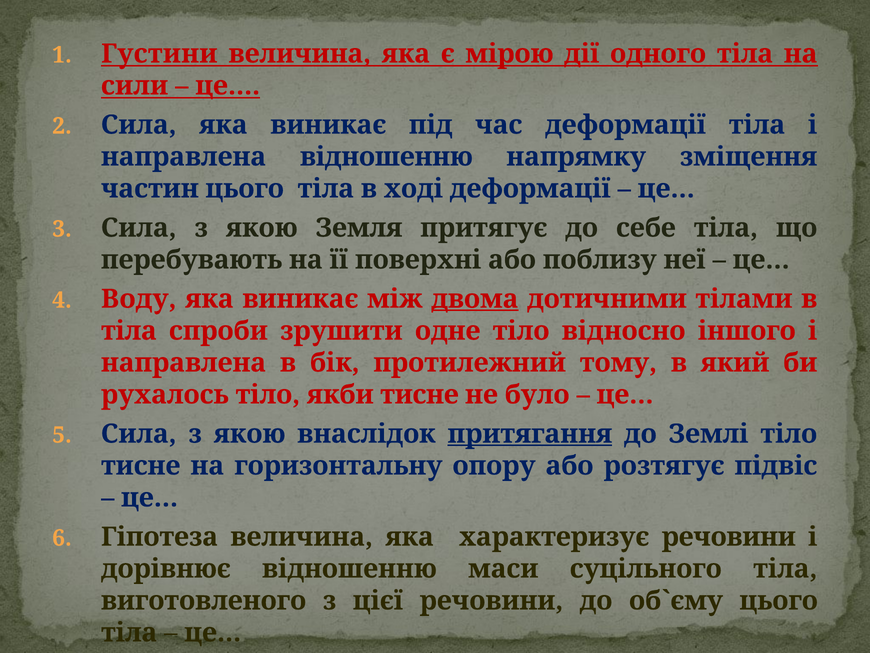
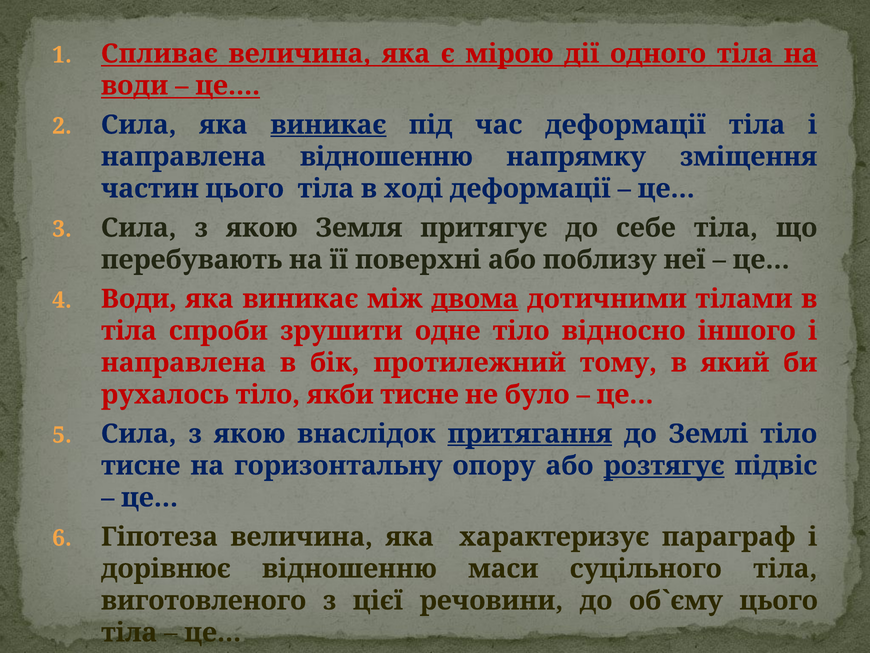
Густини: Густини -> Спливає
сили at (135, 86): сили -> води
виникає at (328, 125) underline: none -> present
Воду at (139, 299): Воду -> Води
розтягує underline: none -> present
характеризує речовини: речовини -> параграф
